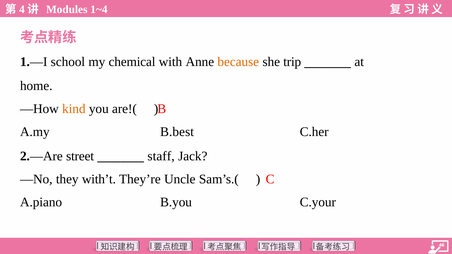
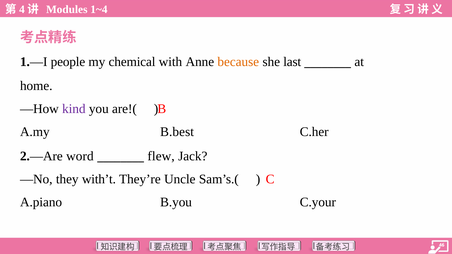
school: school -> people
trip: trip -> last
kind colour: orange -> purple
street: street -> word
staff: staff -> flew
